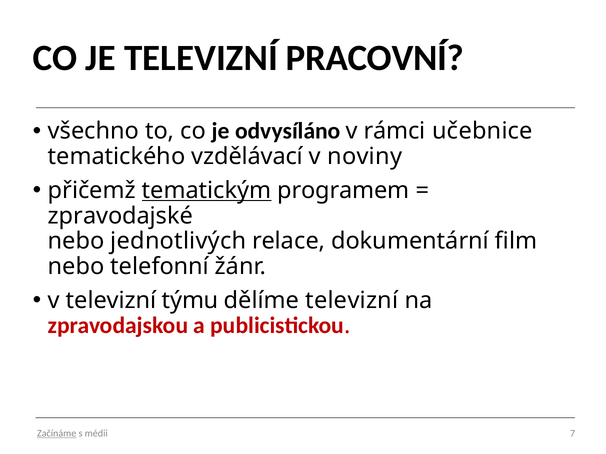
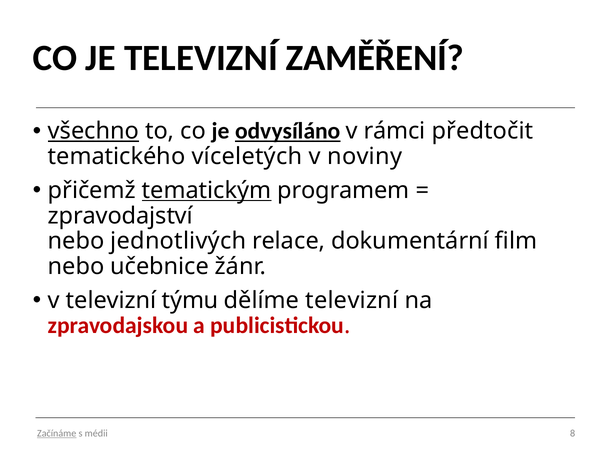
PRACOVNÍ: PRACOVNÍ -> ZAMĚŘENÍ
všechno underline: none -> present
odvysíláno underline: none -> present
učebnice: učebnice -> předtočit
vzdělávací: vzdělávací -> víceletých
zpravodajské: zpravodajské -> zpravodajství
telefonní: telefonní -> učebnice
7: 7 -> 8
